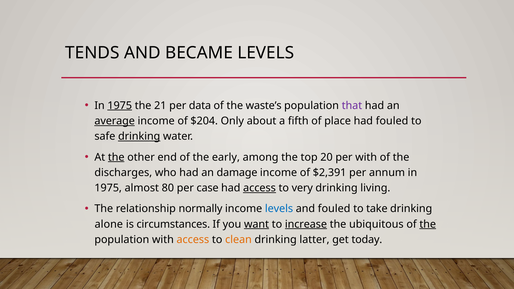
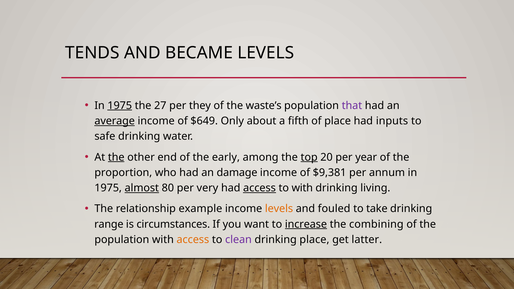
21: 21 -> 27
data: data -> they
$204: $204 -> $649
had fouled: fouled -> inputs
drinking at (139, 136) underline: present -> none
top underline: none -> present
per with: with -> year
discharges: discharges -> proportion
$2,391: $2,391 -> $9,381
almost underline: none -> present
case: case -> very
to very: very -> with
normally: normally -> example
levels at (279, 209) colour: blue -> orange
alone: alone -> range
want underline: present -> none
ubiquitous: ubiquitous -> combining
the at (428, 224) underline: present -> none
clean colour: orange -> purple
drinking latter: latter -> place
today: today -> latter
